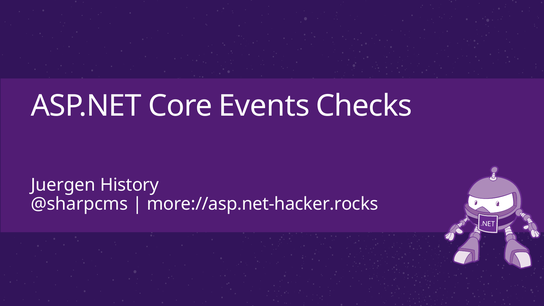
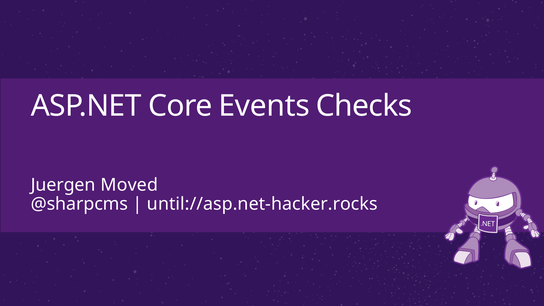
History: History -> Moved
more://asp.net-hacker.rocks: more://asp.net-hacker.rocks -> until://asp.net-hacker.rocks
